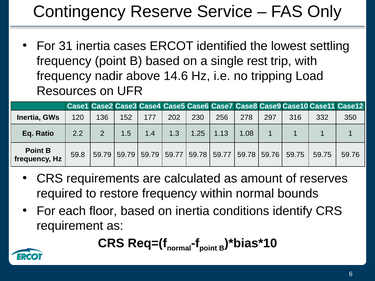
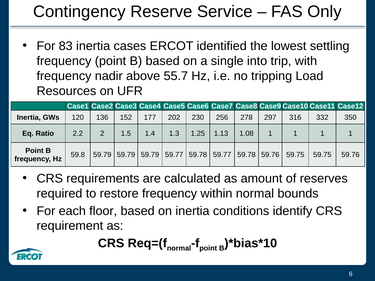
31: 31 -> 83
rest: rest -> into
14.6: 14.6 -> 55.7
